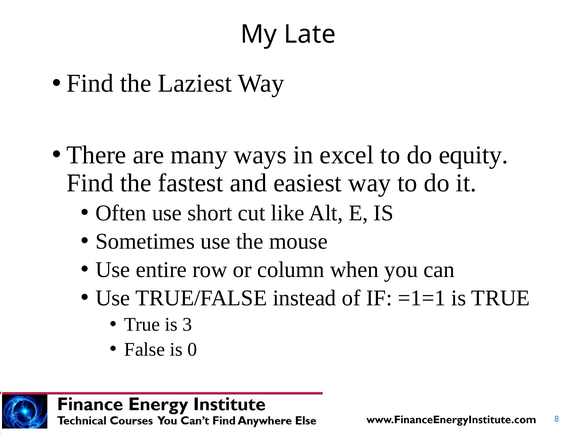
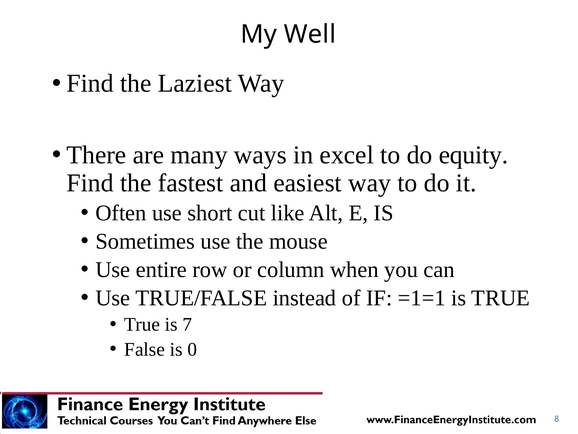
Late: Late -> Well
3: 3 -> 7
